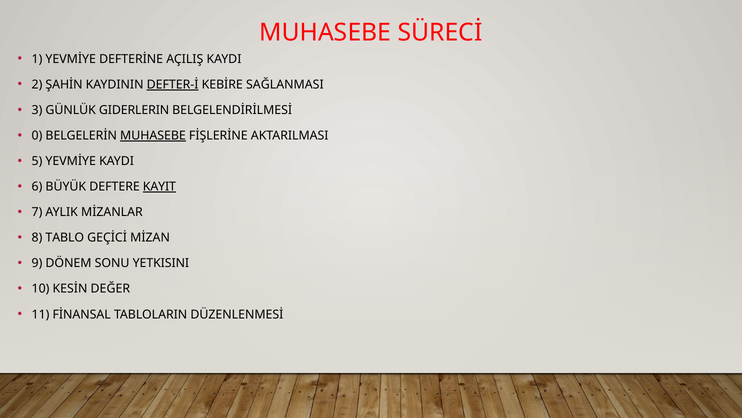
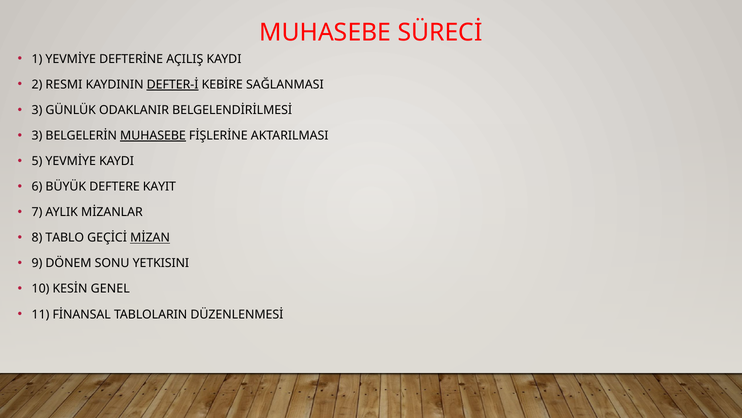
ŞAHİN: ŞAHİN -> RESMI
GIDERLERIN: GIDERLERIN -> ODAKLANIR
0 at (37, 135): 0 -> 3
KAYIT underline: present -> none
MİZAN underline: none -> present
DEĞER: DEĞER -> GENEL
